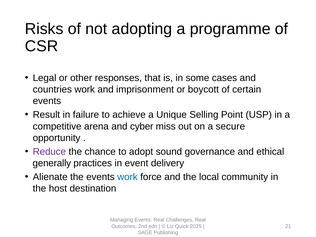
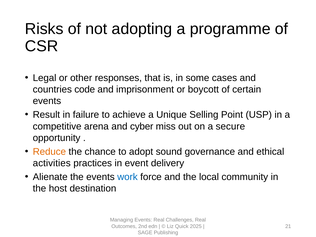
countries work: work -> code
Reduce colour: purple -> orange
generally: generally -> activities
